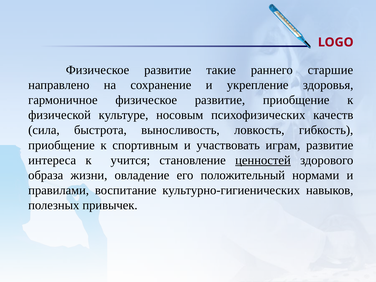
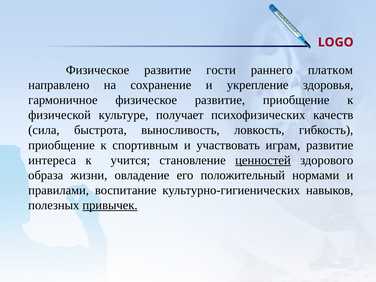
такие: такие -> гости
старшие: старшие -> платком
носовым: носовым -> получает
привычек underline: none -> present
